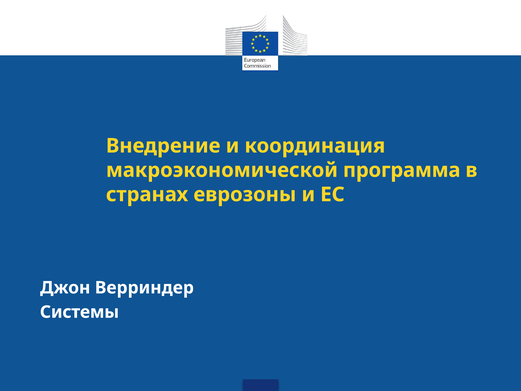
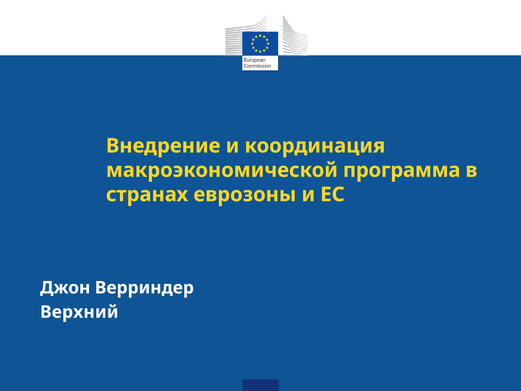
Системы: Системы -> Верхний
